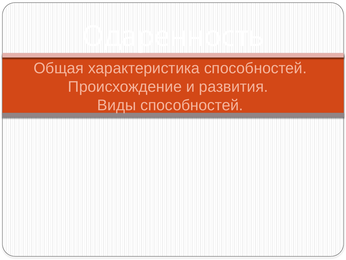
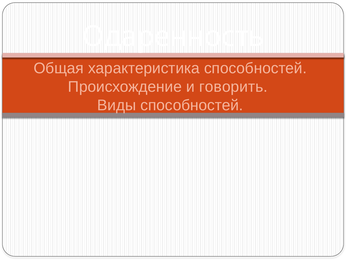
развития: развития -> говорить
